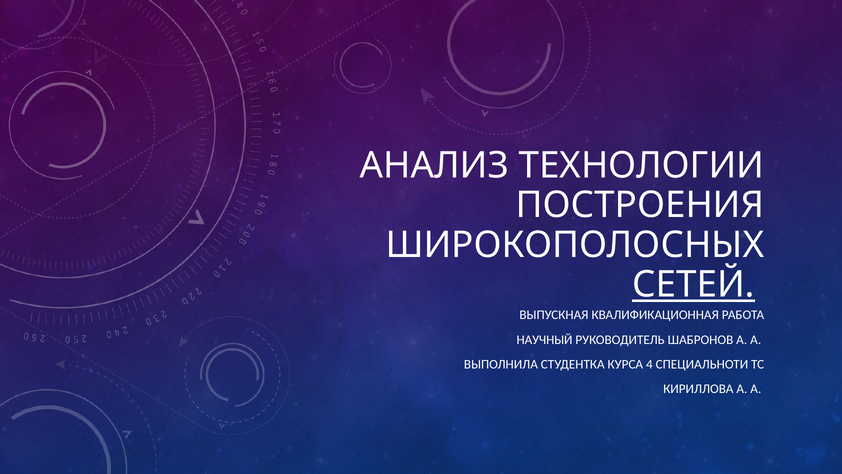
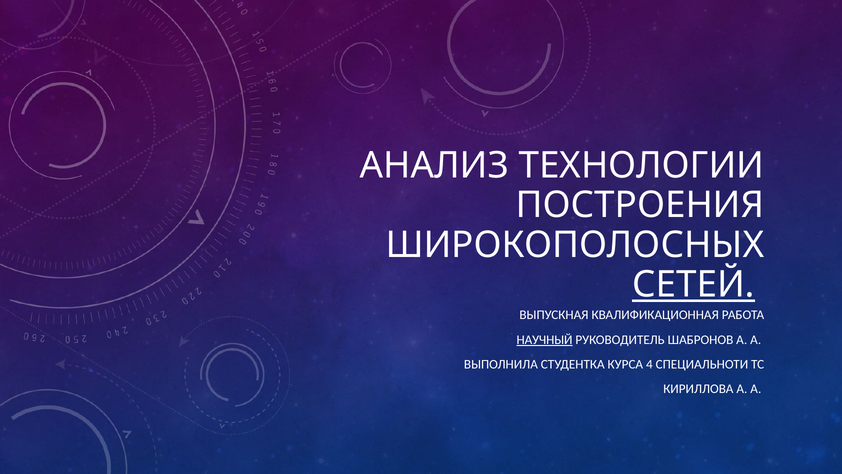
НАУЧНЫЙ underline: none -> present
